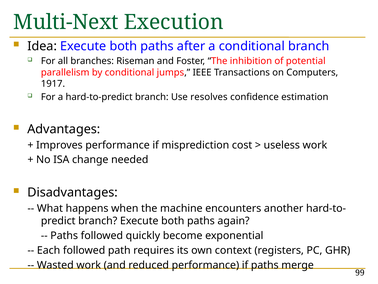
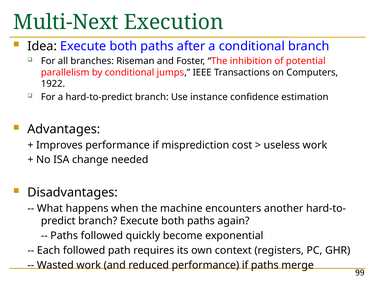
1917: 1917 -> 1922
resolves: resolves -> instance
